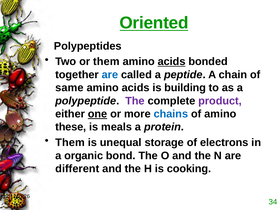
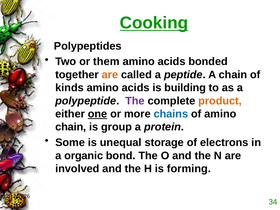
Oriented: Oriented -> Cooking
acids at (172, 62) underline: present -> none
are at (110, 75) colour: blue -> orange
same: same -> kinds
product colour: purple -> orange
these at (71, 127): these -> chain
meals: meals -> group
Them at (70, 143): Them -> Some
different: different -> involved
cooking: cooking -> forming
